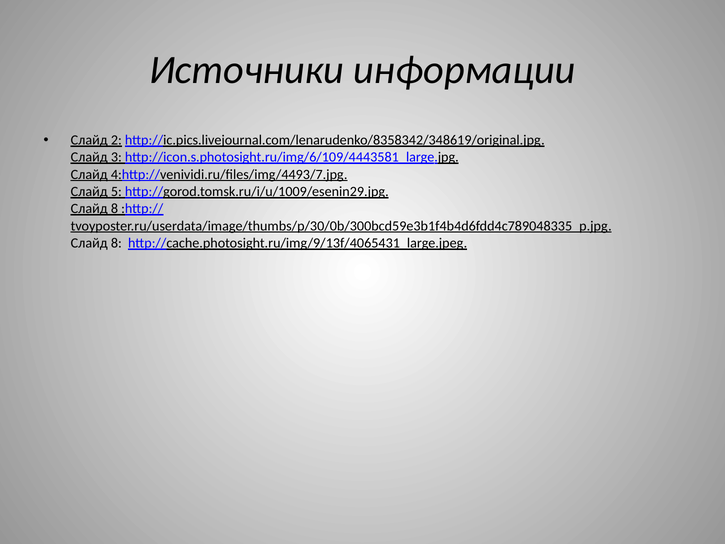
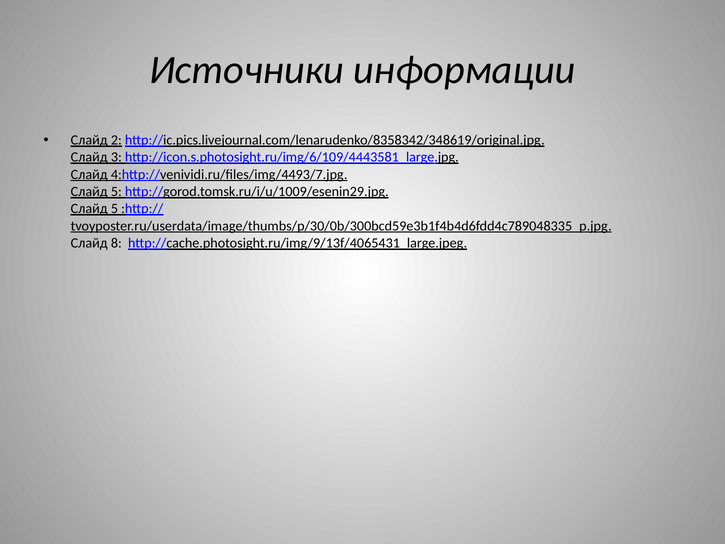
8 at (114, 209): 8 -> 5
